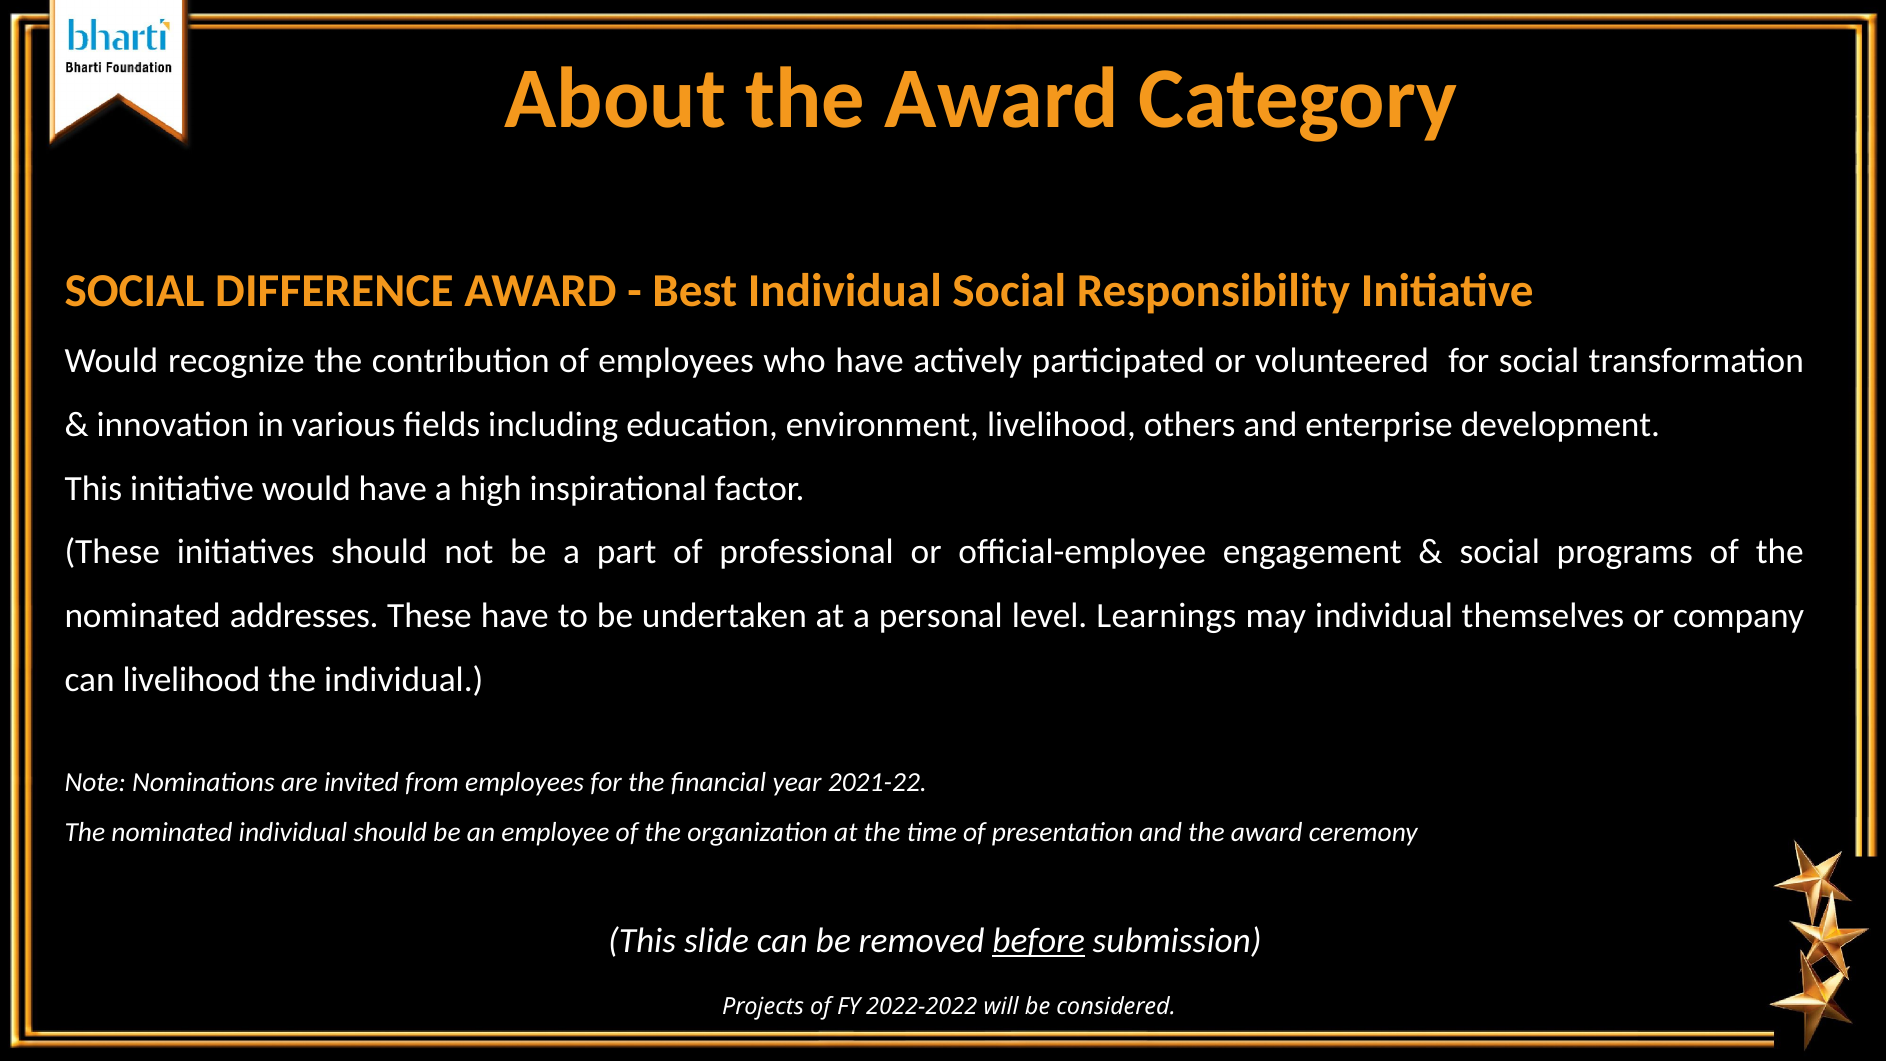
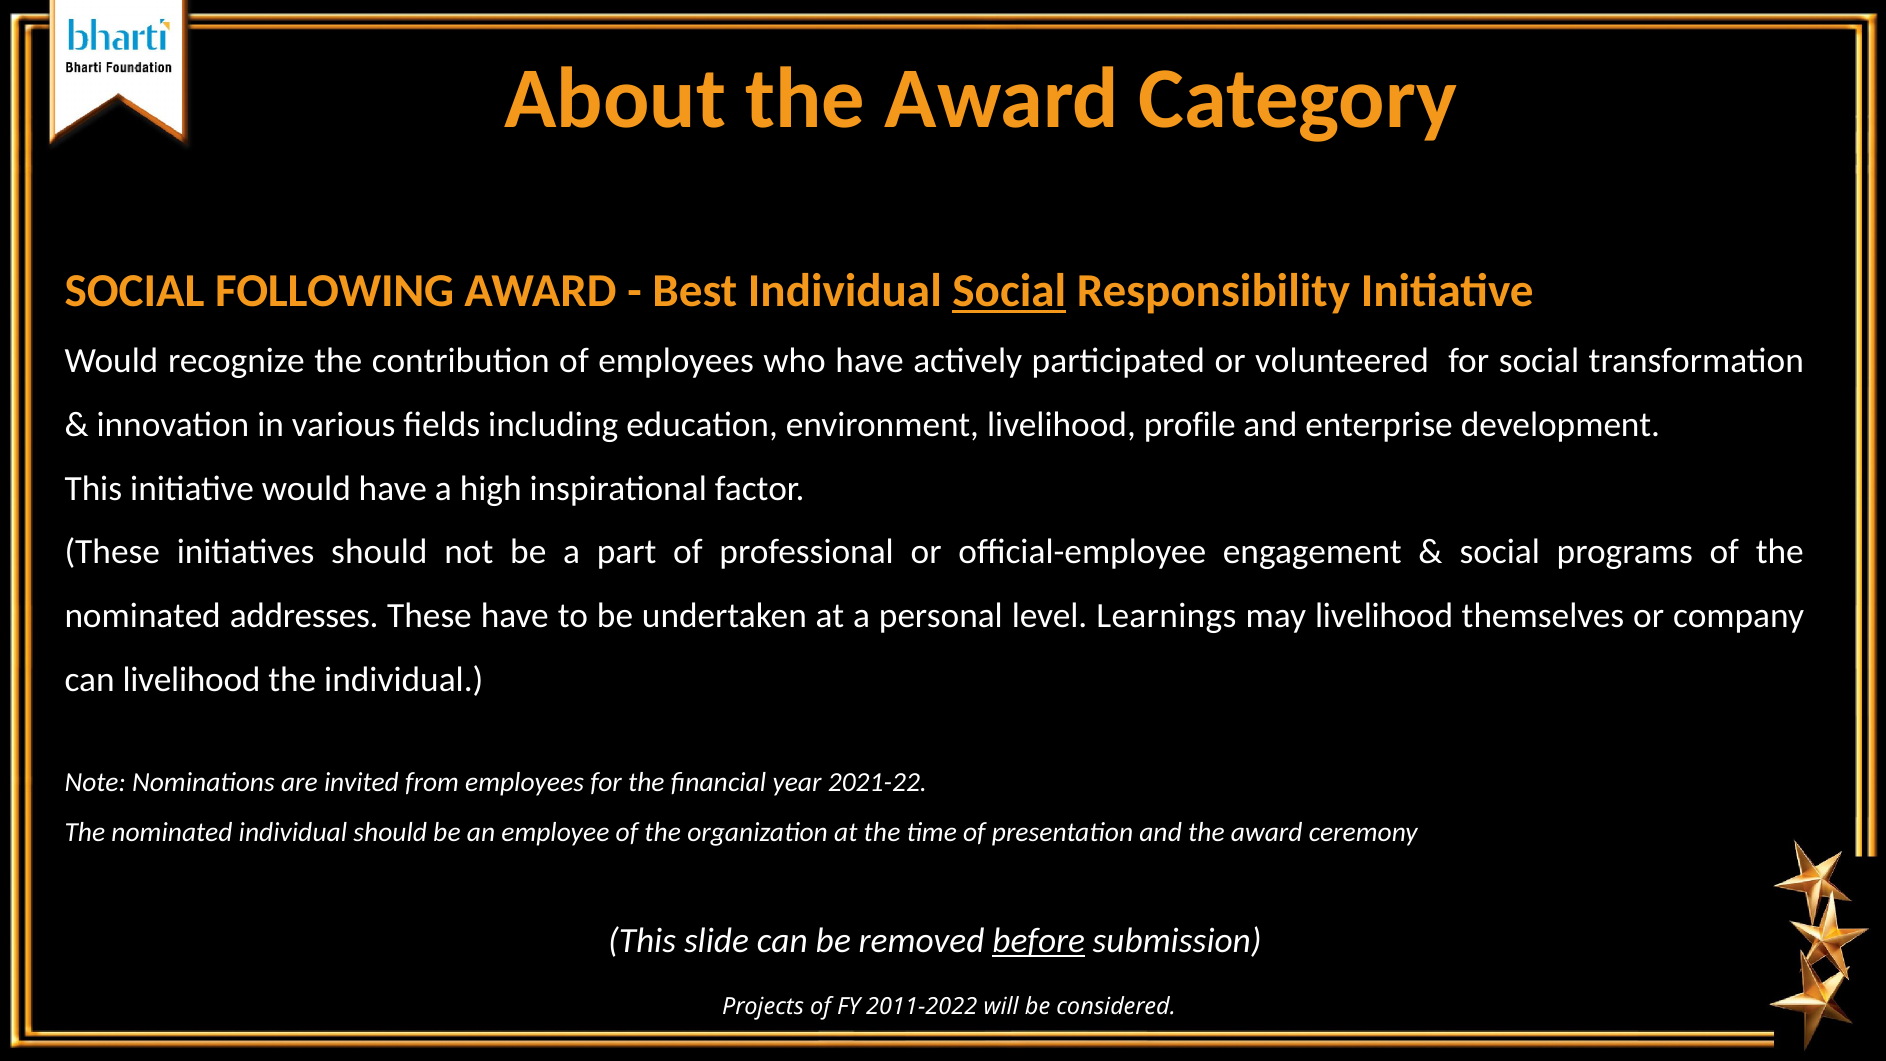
DIFFERENCE: DIFFERENCE -> FOLLOWING
Social at (1009, 291) underline: none -> present
others: others -> profile
may individual: individual -> livelihood
2022-2022: 2022-2022 -> 2011-2022
